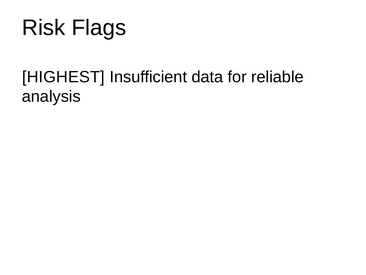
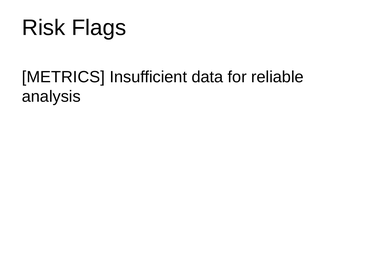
HIGHEST: HIGHEST -> METRICS
